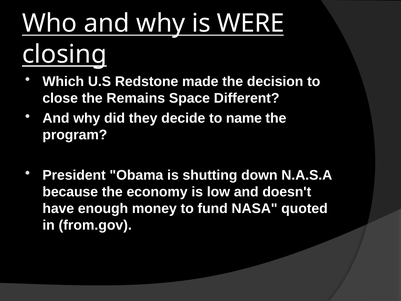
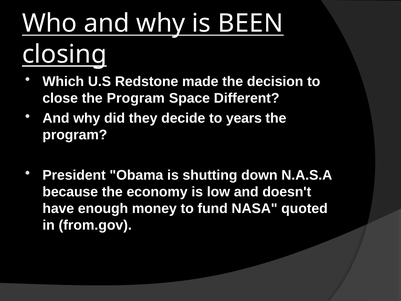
WERE: WERE -> BEEN
close the Remains: Remains -> Program
name: name -> years
